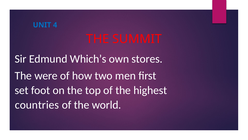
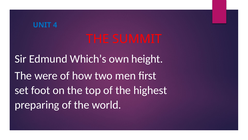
stores: stores -> height
countries: countries -> preparing
